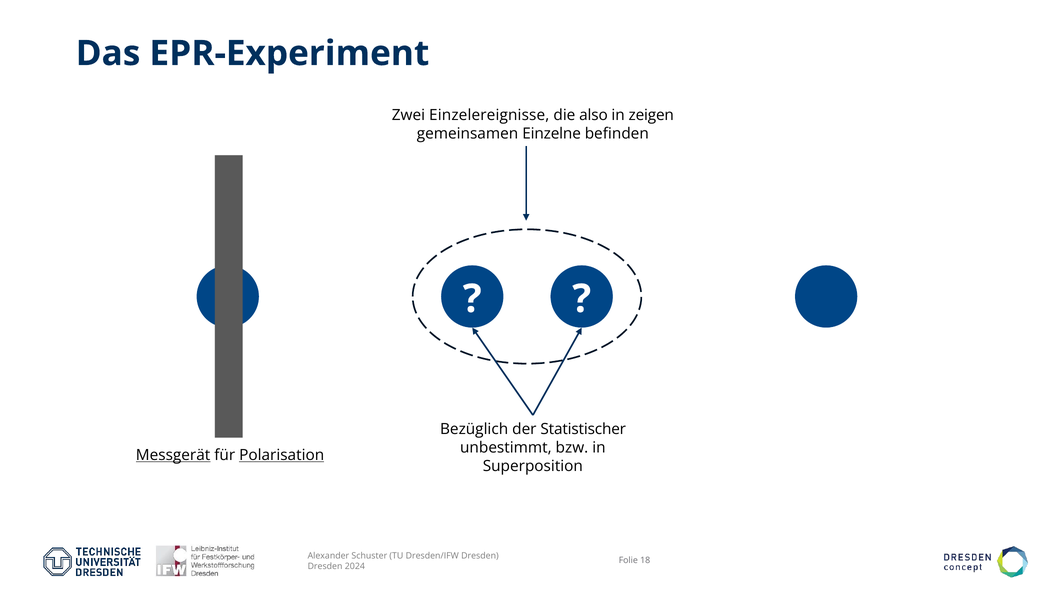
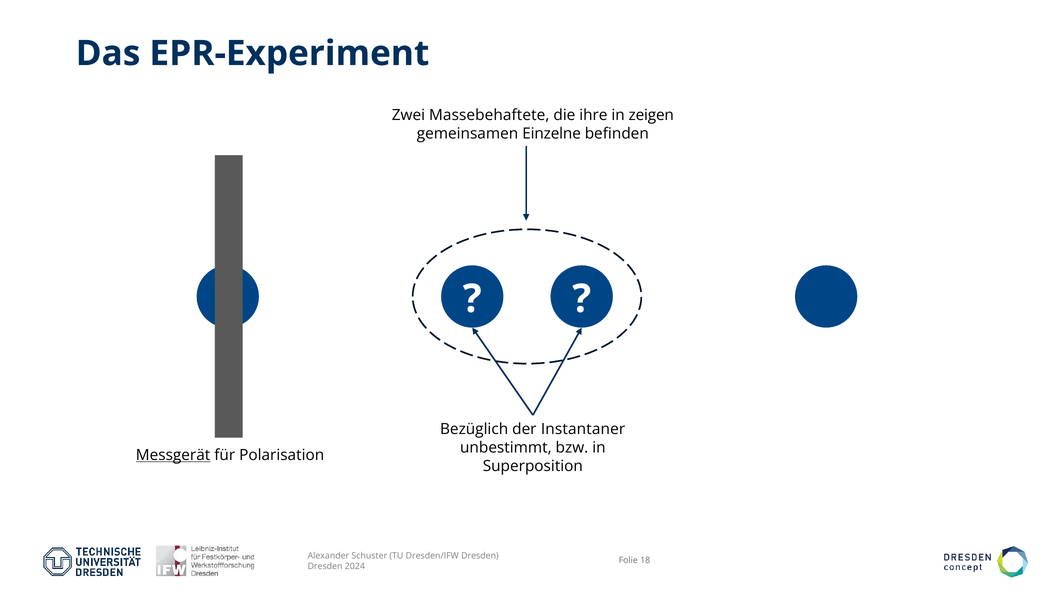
Einzelereignisse: Einzelereignisse -> Massebehaftete
also: also -> ihre
Statistischer: Statistischer -> Instantaner
Polarisation underline: present -> none
